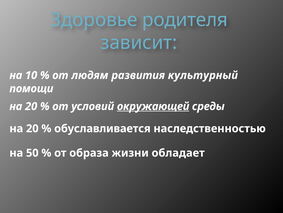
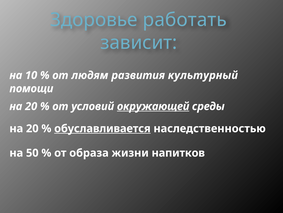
родителя: родителя -> работать
обуславливается underline: none -> present
обладает: обладает -> напитков
